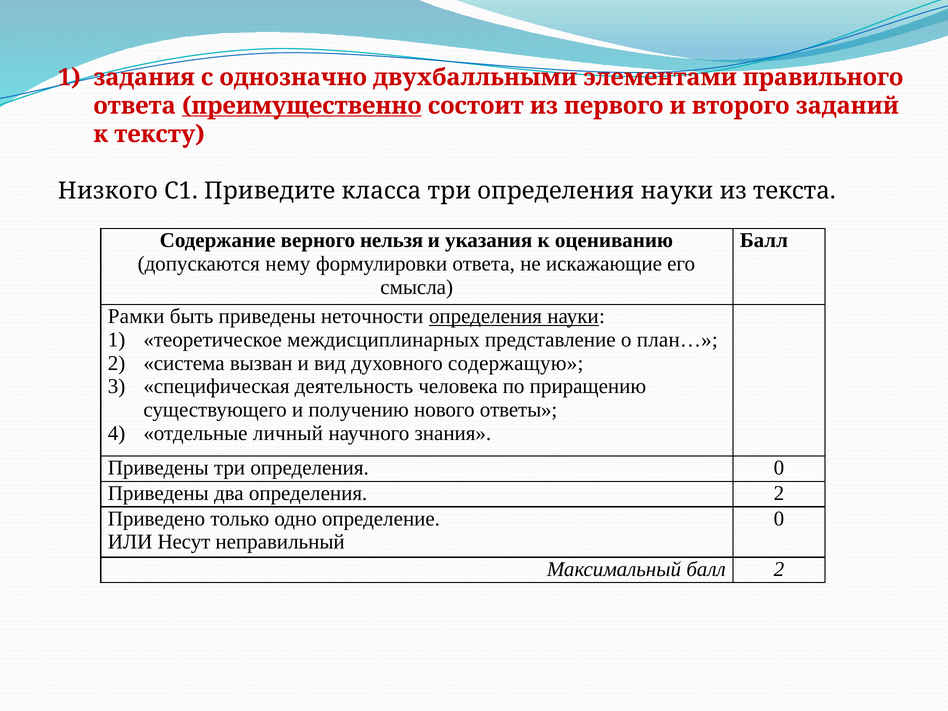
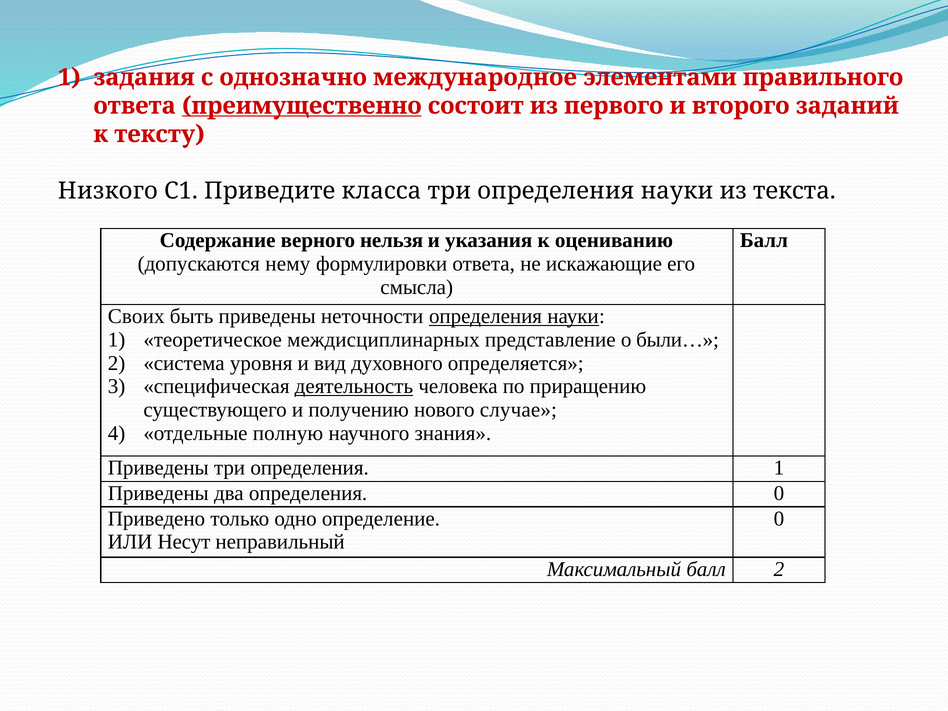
двухбалльными: двухбалльными -> международное
Рамки: Рамки -> Своих
план…: план… -> были…
вызван: вызван -> уровня
содержащую: содержащую -> определяется
деятельность underline: none -> present
ответы: ответы -> случае
личный: личный -> полную
определения 0: 0 -> 1
определения 2: 2 -> 0
